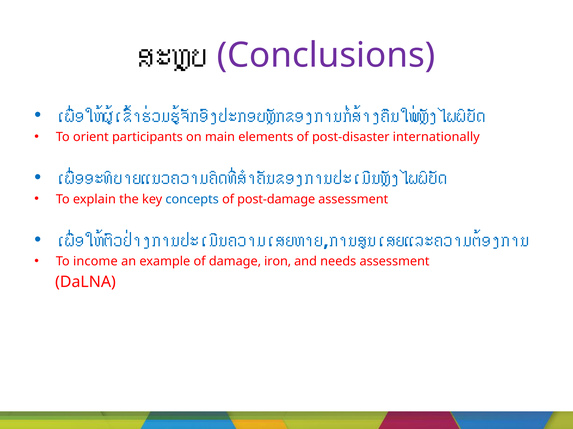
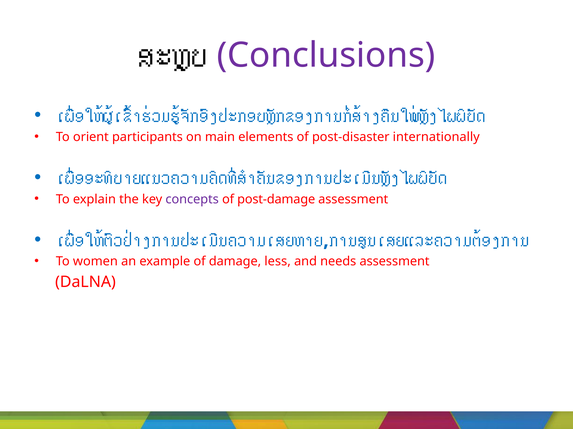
concepts colour: blue -> purple
income: income -> women
iron: iron -> less
